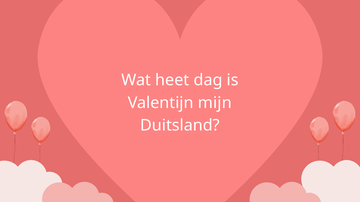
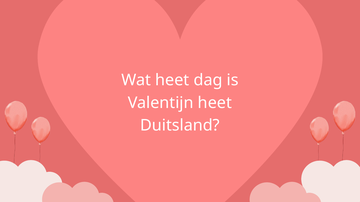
Valentijn mijn: mijn -> heet
